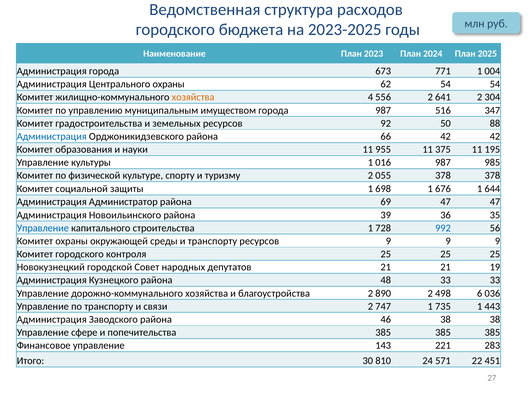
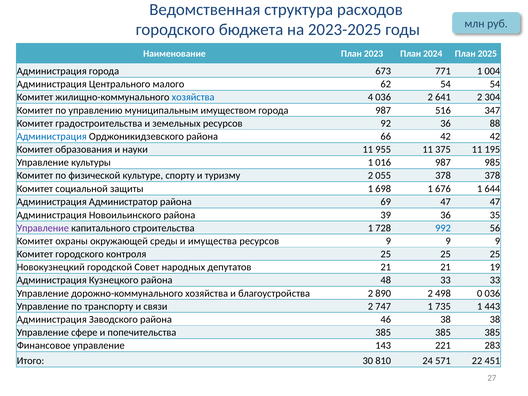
Центрального охраны: охраны -> малого
хозяйства at (193, 97) colour: orange -> blue
4 556: 556 -> 036
92 50: 50 -> 36
Управление at (43, 228) colour: blue -> purple
и транспорту: транспорту -> имущества
6: 6 -> 0
